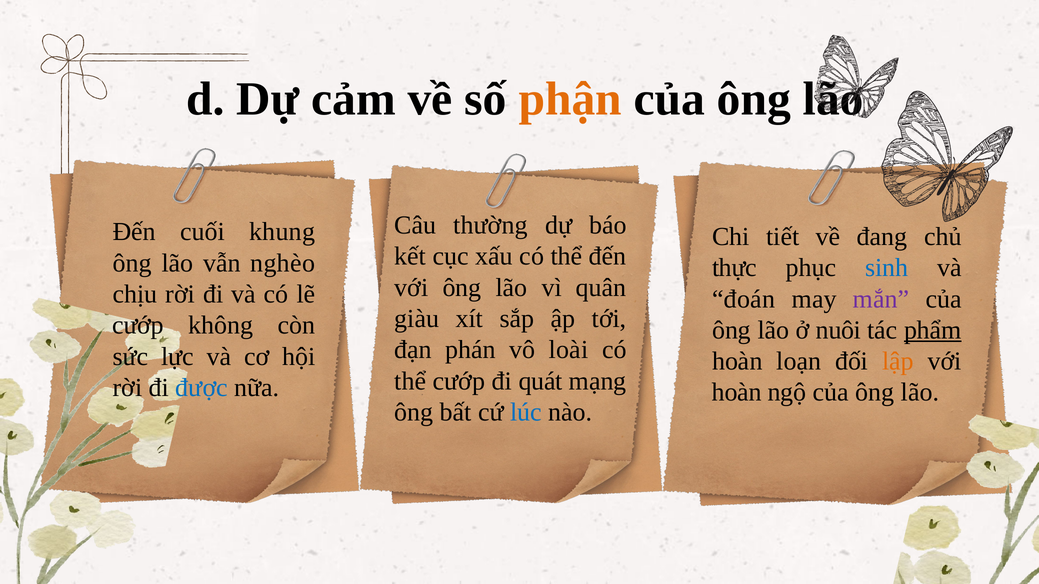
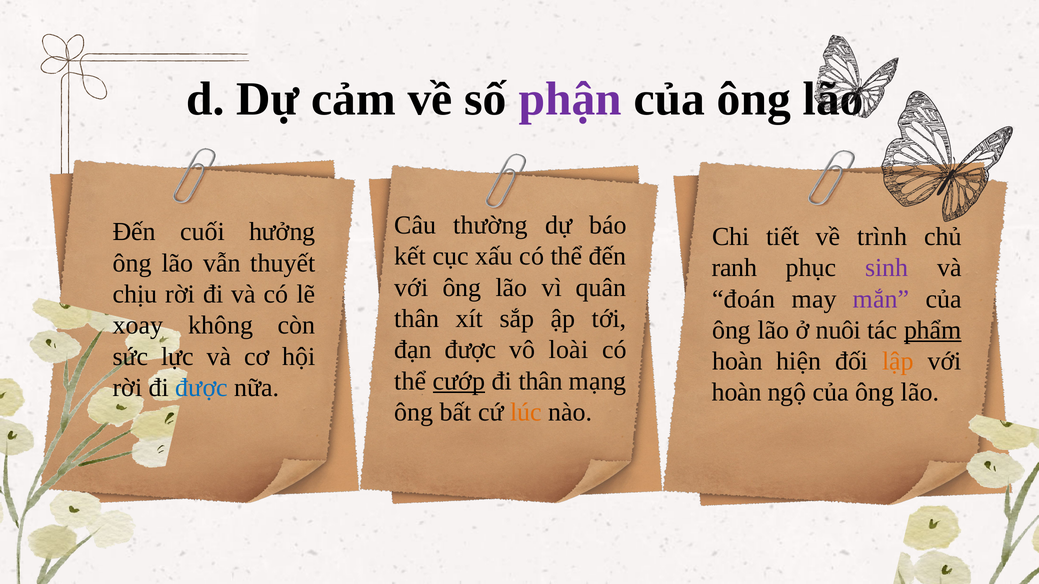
phận colour: orange -> purple
khung: khung -> hưởng
đang: đang -> trình
nghèo: nghèo -> thuyết
thực: thực -> ranh
sinh colour: blue -> purple
giàu at (417, 319): giàu -> thân
cướp at (138, 326): cướp -> xoay
đạn phán: phán -> được
loạn: loạn -> hiện
cướp at (459, 381) underline: none -> present
đi quát: quát -> thân
lúc colour: blue -> orange
